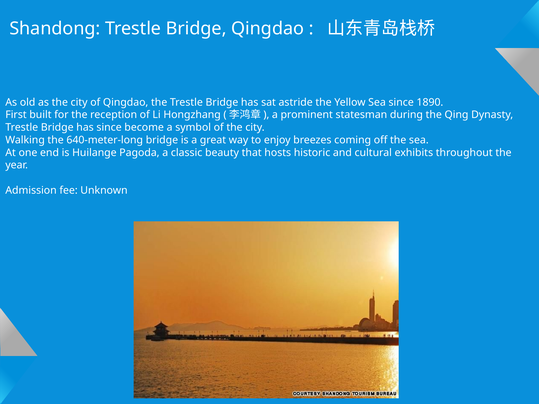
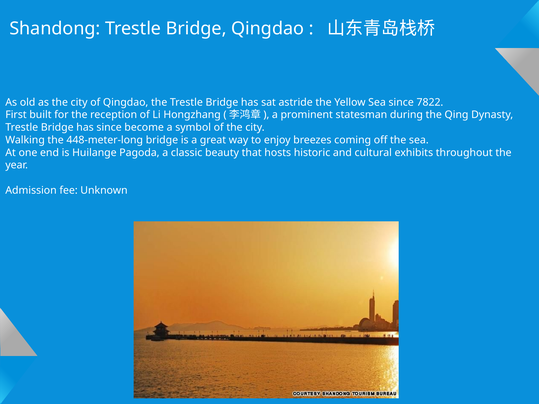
1890: 1890 -> 7822
640-meter-long: 640-meter-long -> 448-meter-long
